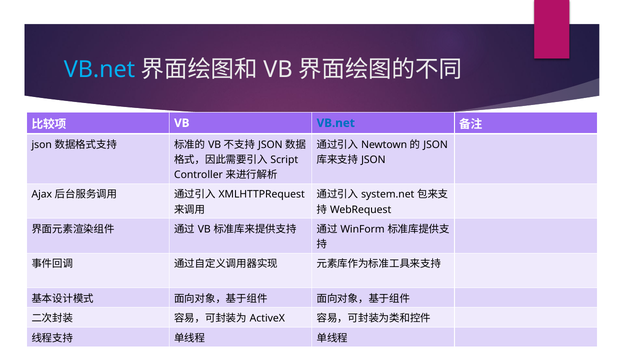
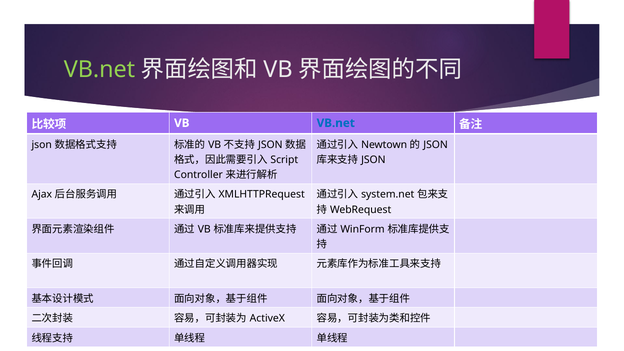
VB.net at (99, 70) colour: light blue -> light green
